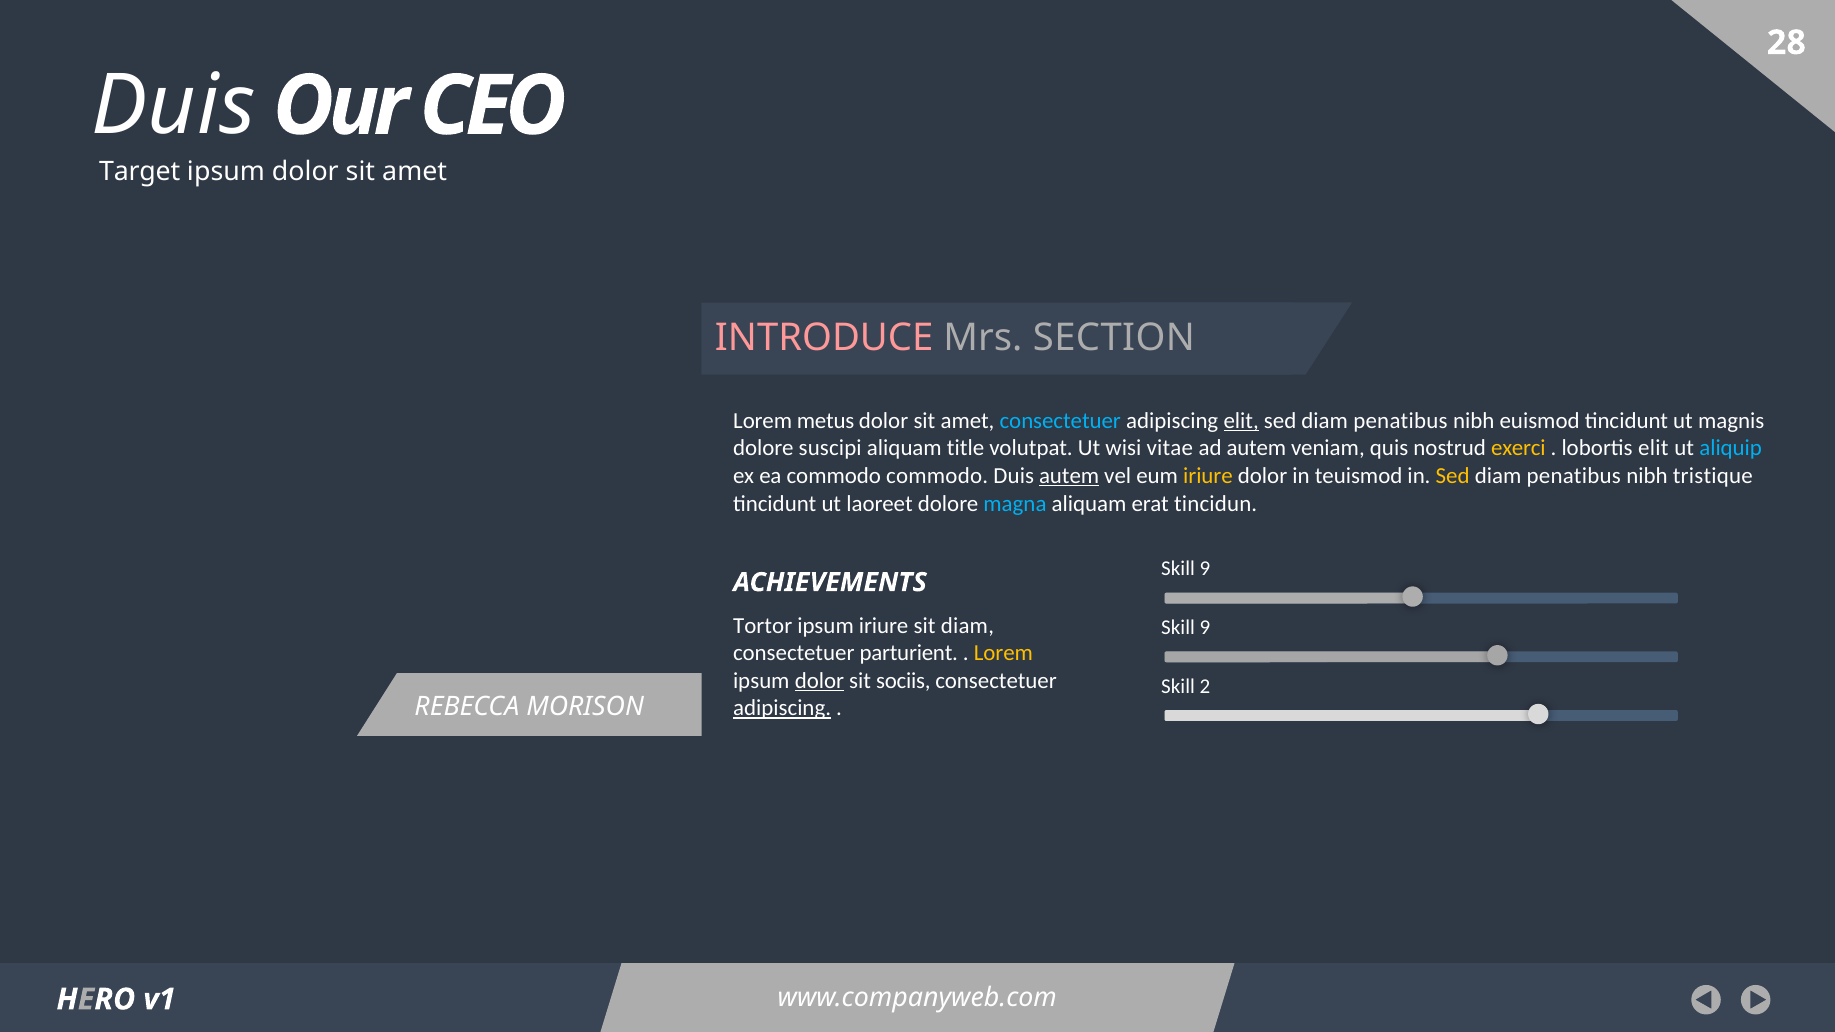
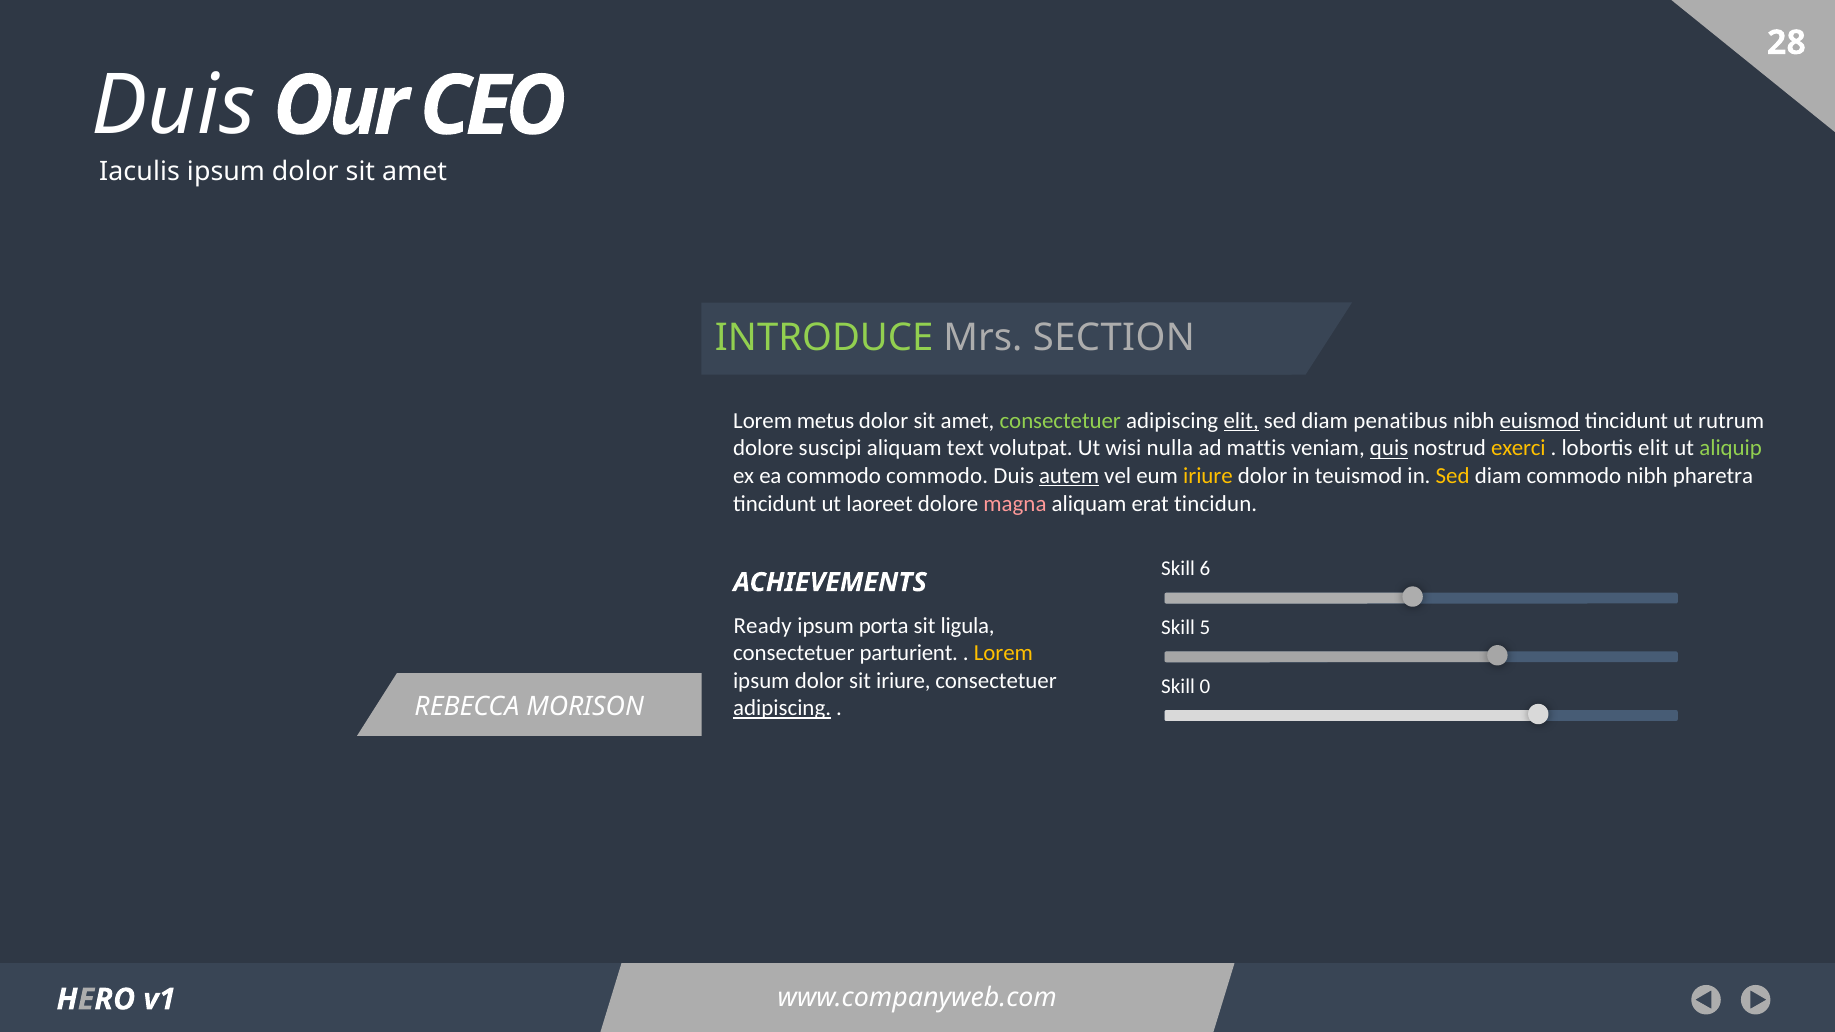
Target: Target -> Iaculis
INTRODUCE colour: pink -> light green
consectetuer at (1060, 421) colour: light blue -> light green
euismod underline: none -> present
magnis: magnis -> rutrum
title: title -> text
vitae: vitae -> nulla
ad autem: autem -> mattis
quis underline: none -> present
aliquip colour: light blue -> light green
penatibus at (1574, 476): penatibus -> commodo
tristique: tristique -> pharetra
magna colour: light blue -> pink
9 at (1205, 569): 9 -> 6
Tortor: Tortor -> Ready
ipsum iriure: iriure -> porta
sit diam: diam -> ligula
9 at (1205, 628): 9 -> 5
dolor at (819, 681) underline: present -> none
sit sociis: sociis -> iriure
2: 2 -> 0
